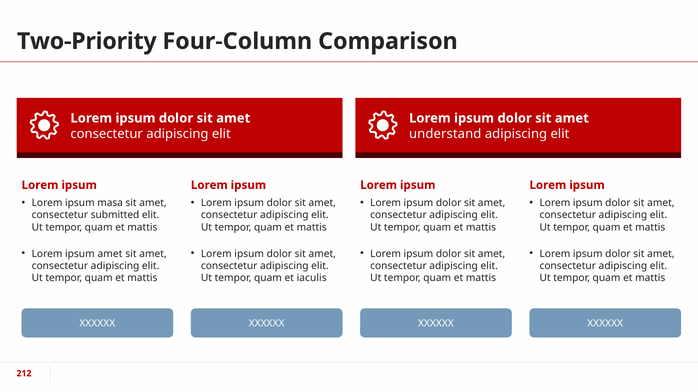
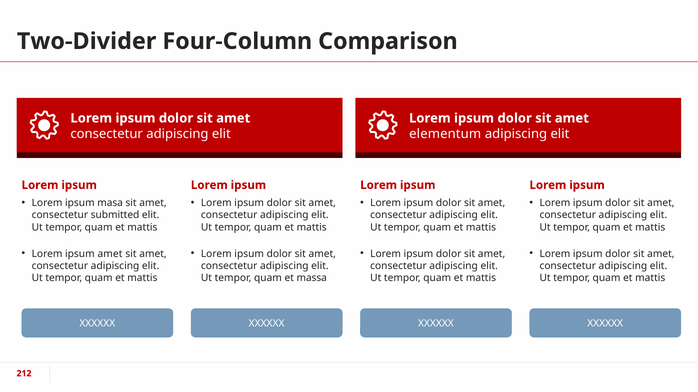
Two-Priority: Two-Priority -> Two-Divider
understand: understand -> elementum
iaculis: iaculis -> massa
